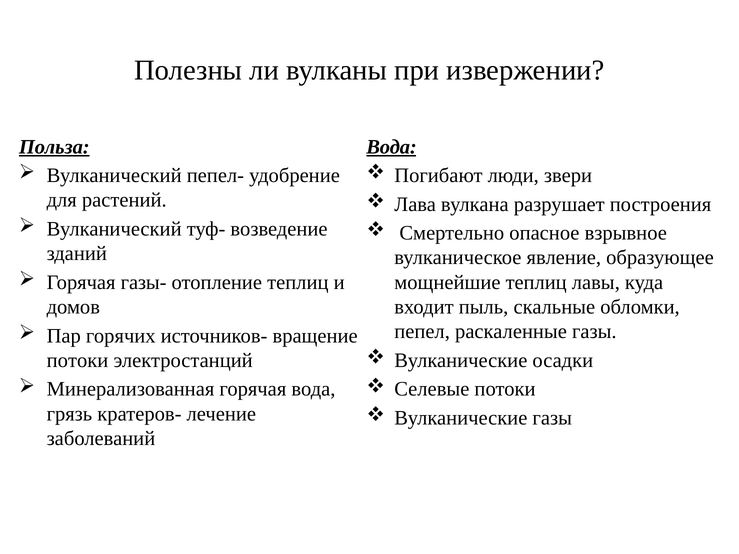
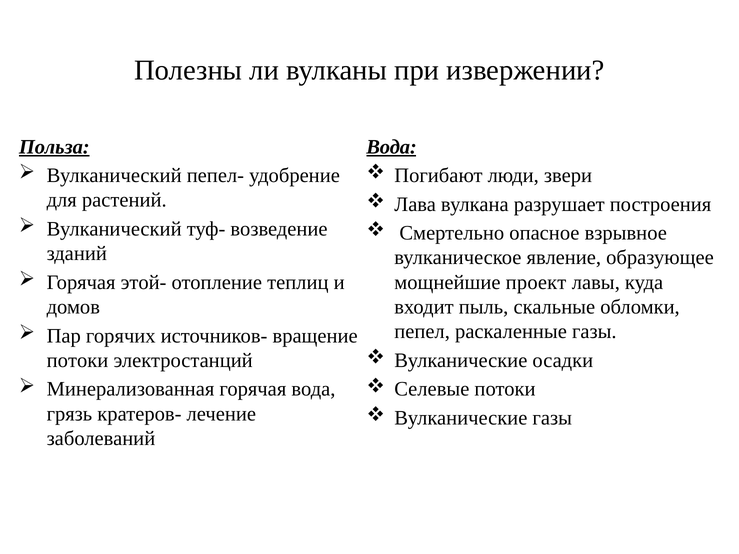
газы-: газы- -> этой-
мощнейшие теплиц: теплиц -> проект
